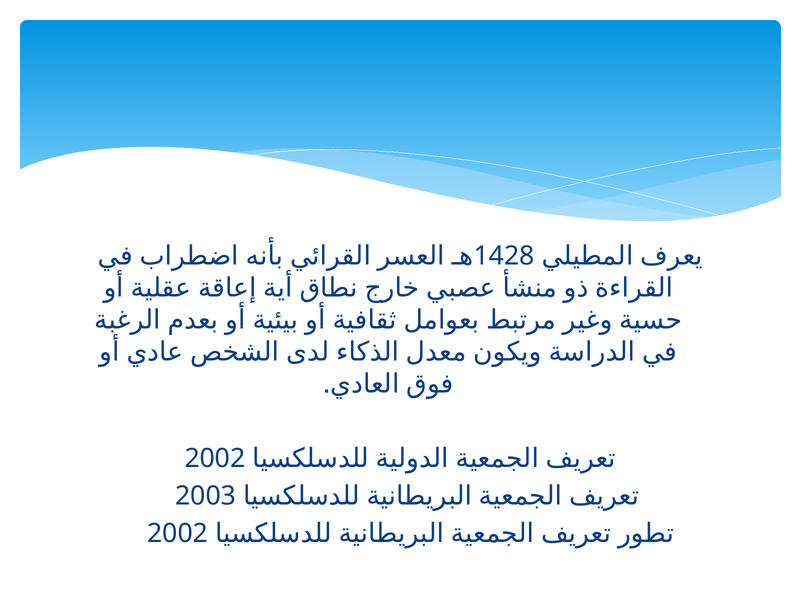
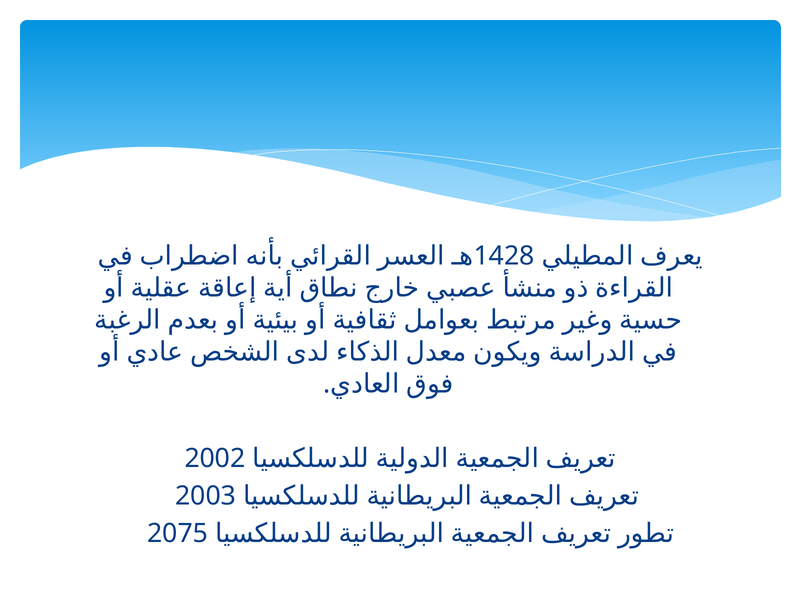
2002 at (178, 533): 2002 -> 2075
